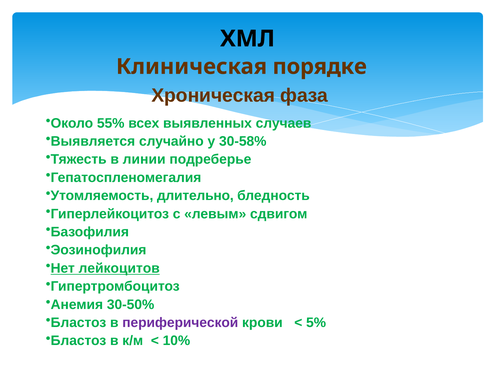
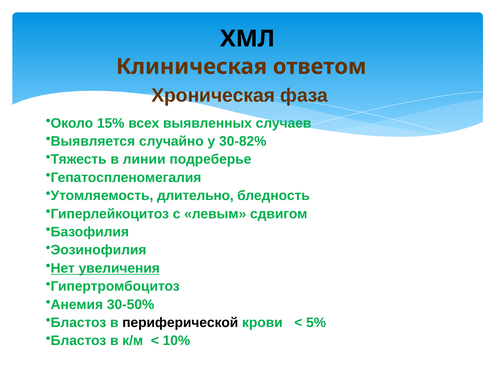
порядке: порядке -> ответом
55%: 55% -> 15%
30-58%: 30-58% -> 30-82%
лейкоцитов: лейкоцитов -> увеличения
периферической colour: purple -> black
